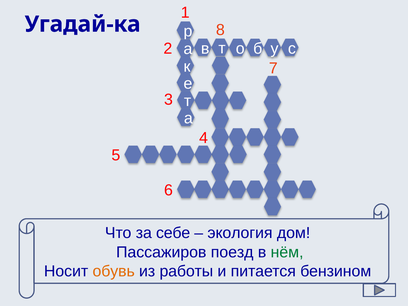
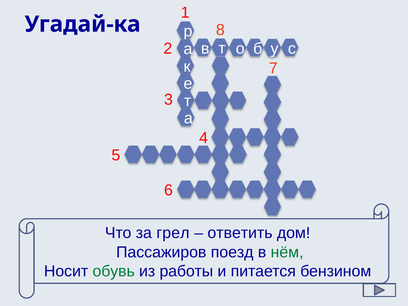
себе: себе -> грел
экология: экология -> ответить
обувь colour: orange -> green
